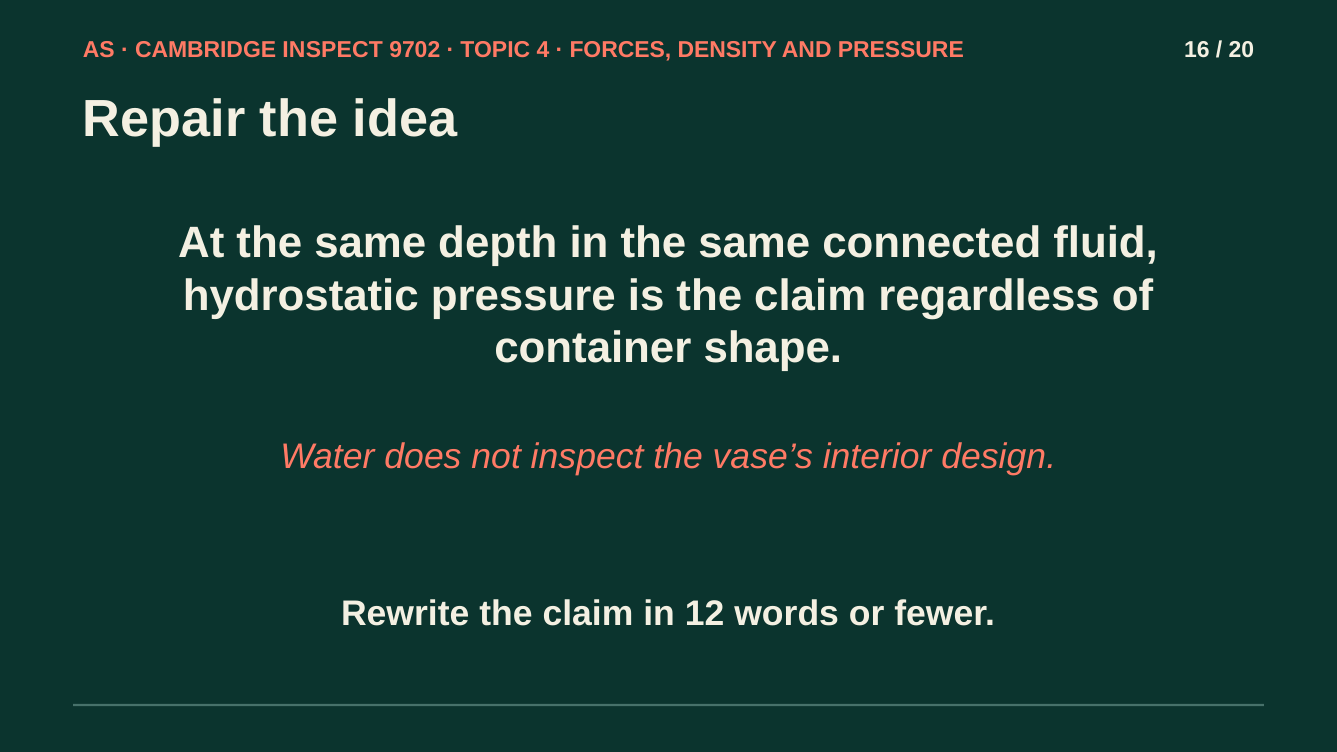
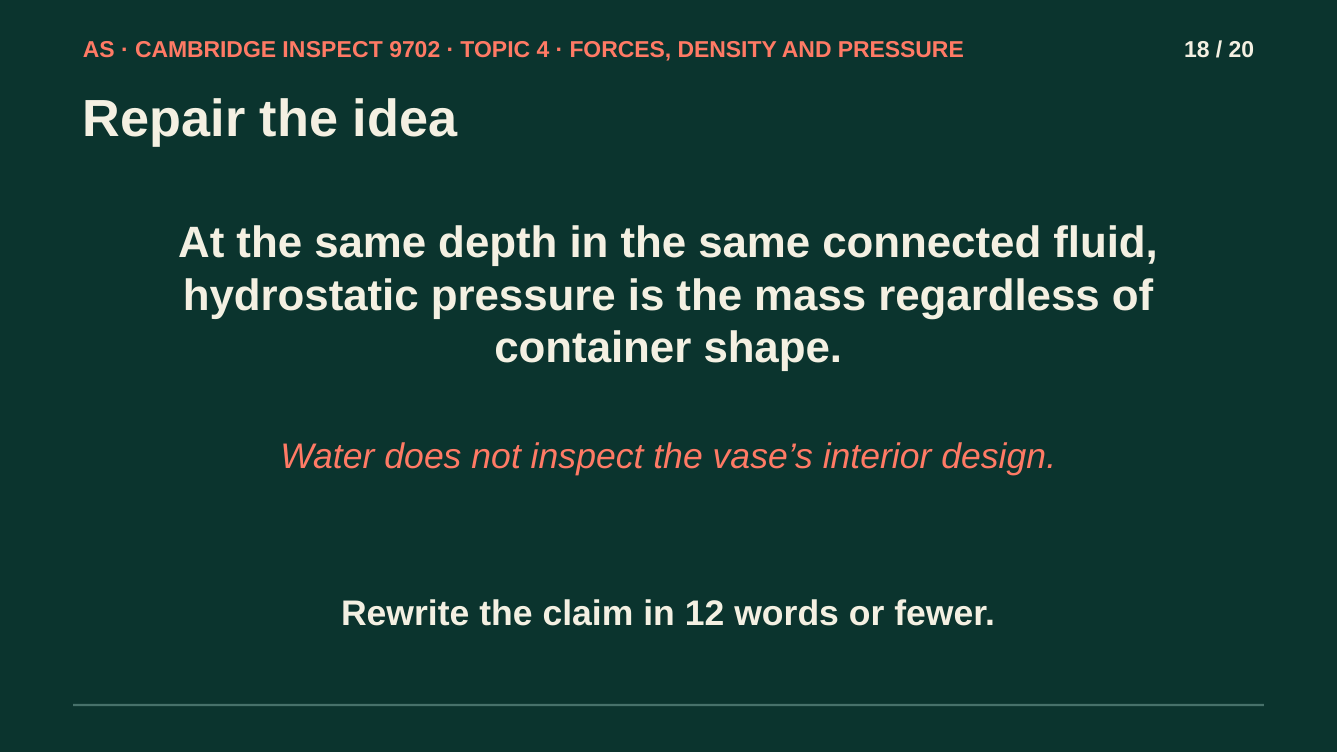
16: 16 -> 18
is the claim: claim -> mass
